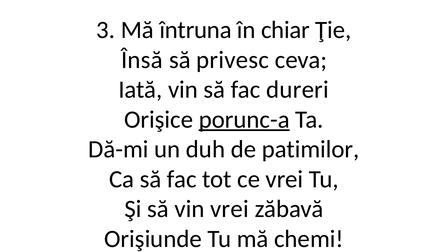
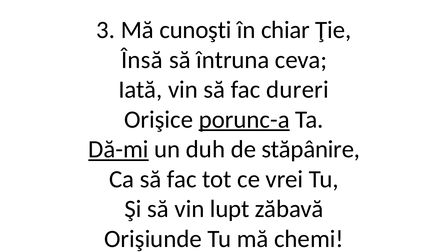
întruna: întruna -> cunoşti
privesc: privesc -> întruna
Dă-mi underline: none -> present
patimilor: patimilor -> stăpânire
vin vrei: vrei -> lupt
